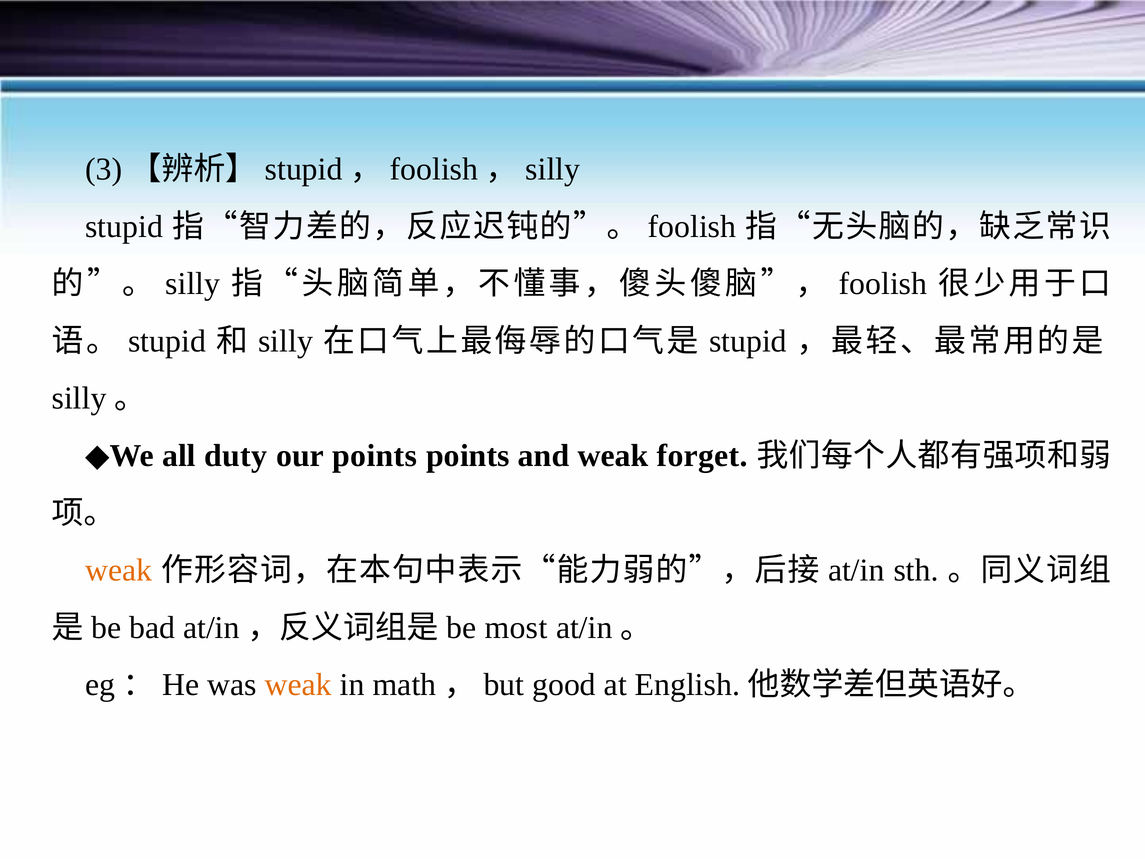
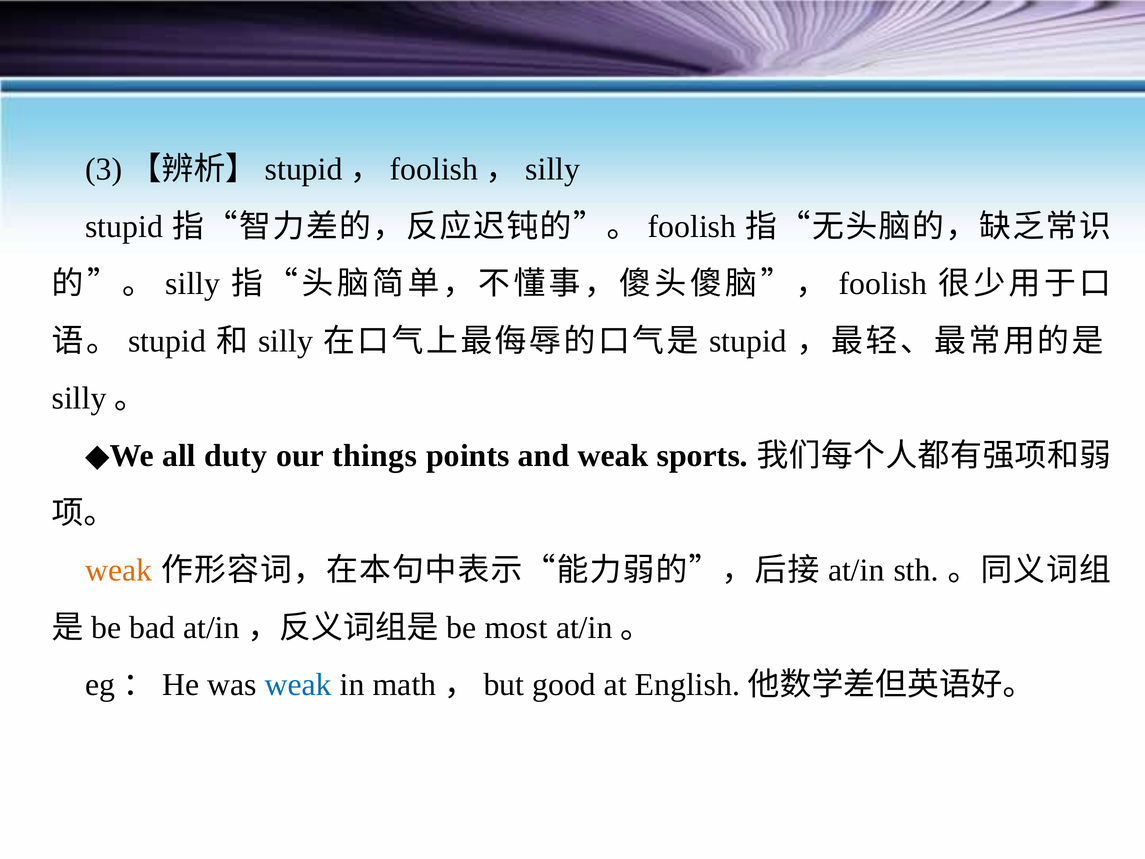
our points: points -> things
forget: forget -> sports
weak at (298, 685) colour: orange -> blue
